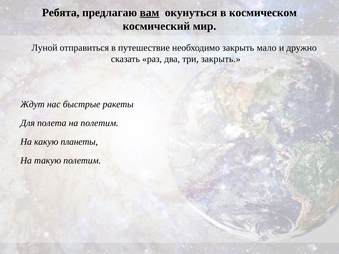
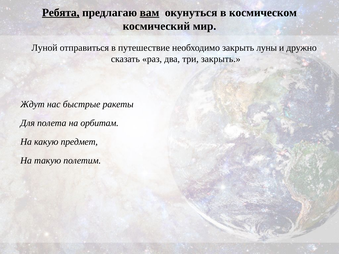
Ребята underline: none -> present
мало: мало -> луны
на полетим: полетим -> орбитам
планеты: планеты -> предмет
